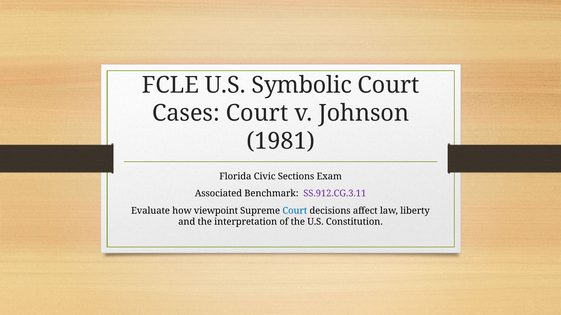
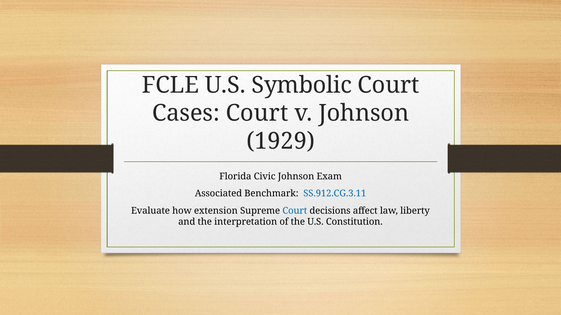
1981: 1981 -> 1929
Civic Sections: Sections -> Johnson
SS.912.CG.3.11 colour: purple -> blue
viewpoint: viewpoint -> extension
